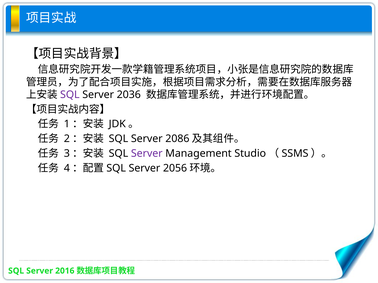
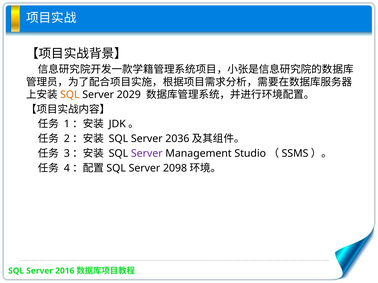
SQL at (70, 95) colour: purple -> orange
2036: 2036 -> 2029
2086: 2086 -> 2036
2056: 2056 -> 2098
